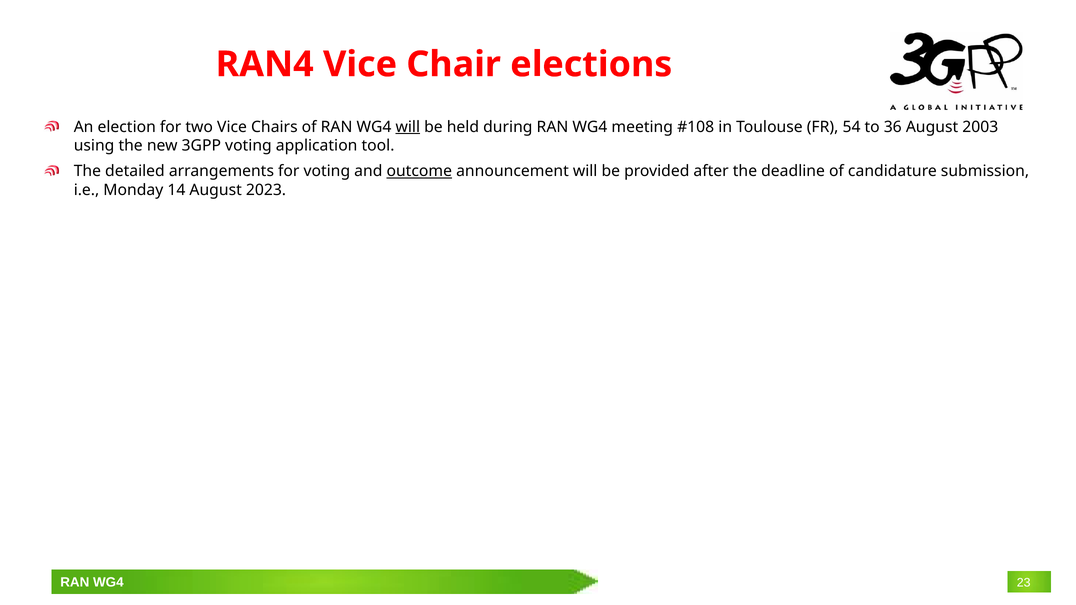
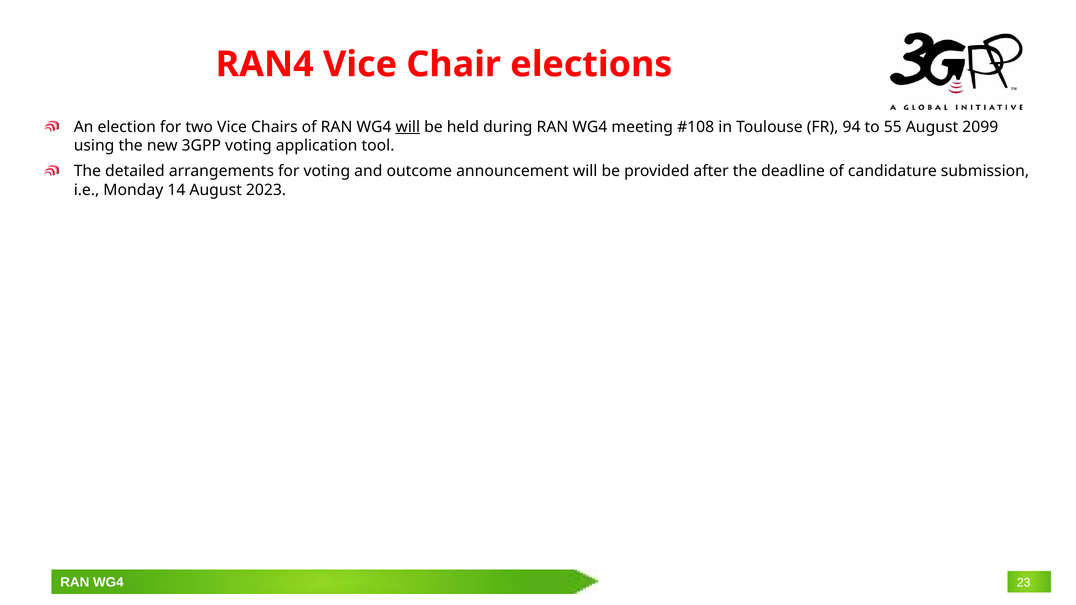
54: 54 -> 94
36: 36 -> 55
2003: 2003 -> 2099
outcome underline: present -> none
